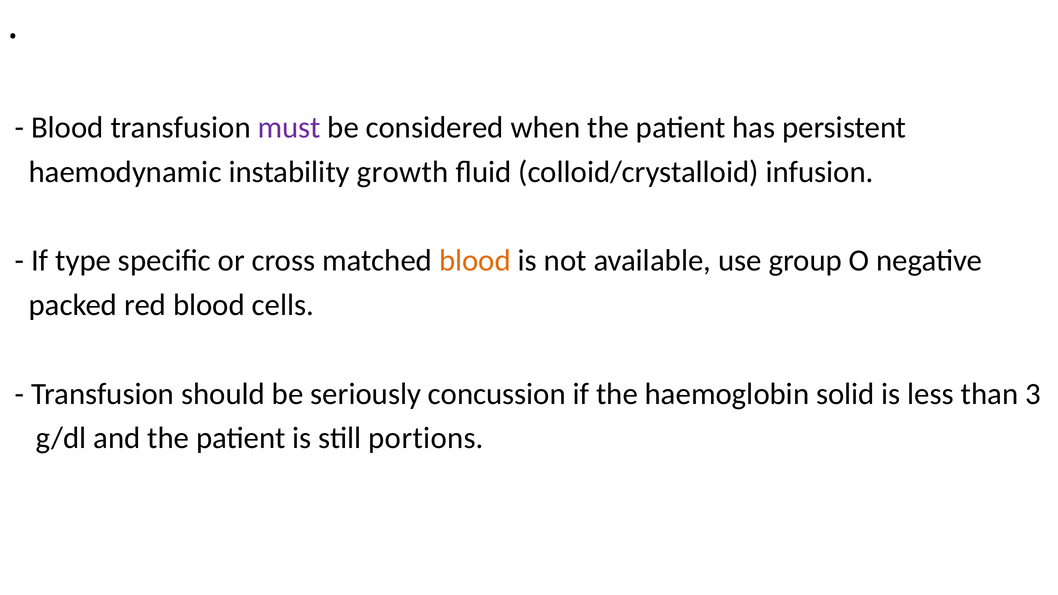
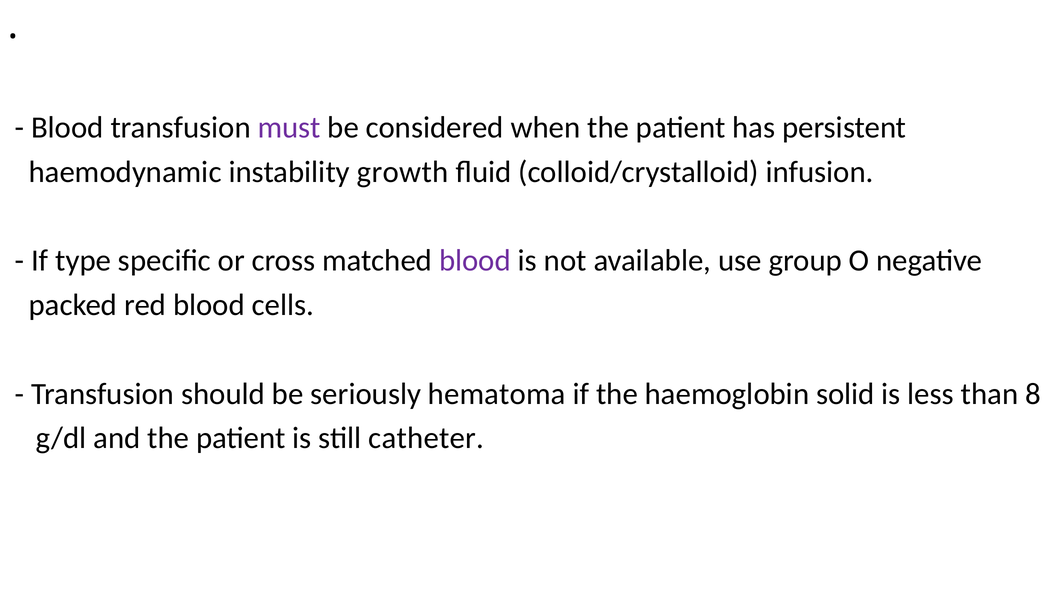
blood at (475, 261) colour: orange -> purple
concussion: concussion -> hematoma
3: 3 -> 8
portions: portions -> catheter
